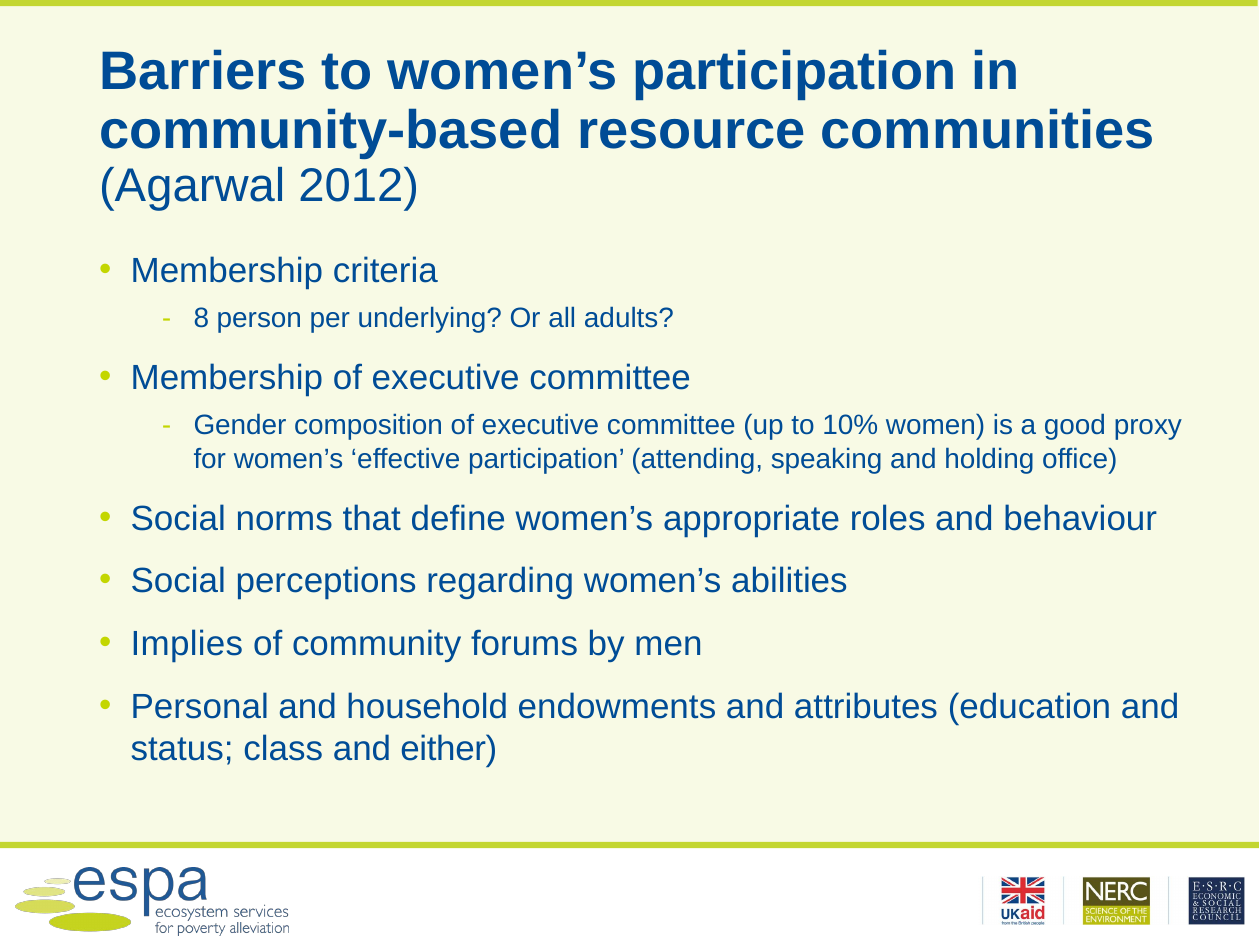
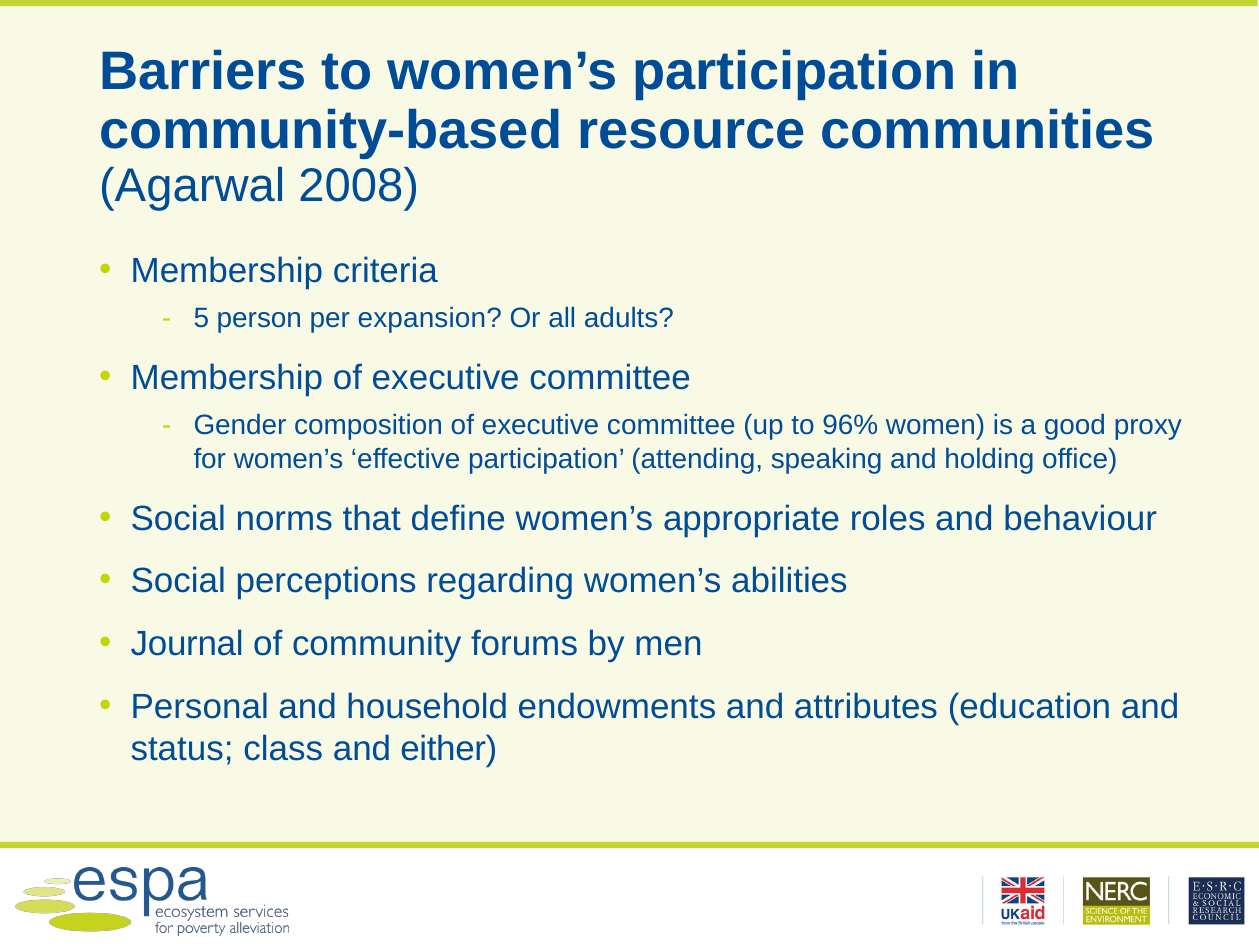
2012: 2012 -> 2008
8: 8 -> 5
underlying: underlying -> expansion
10%: 10% -> 96%
Implies: Implies -> Journal
